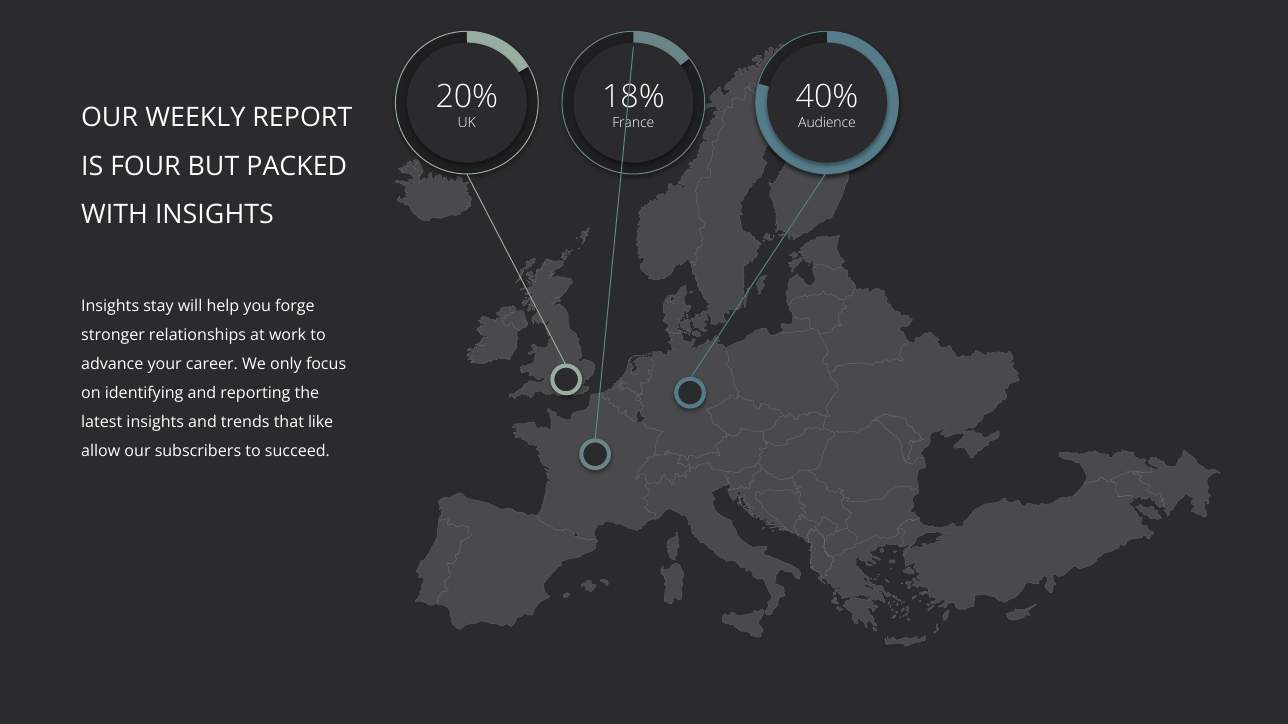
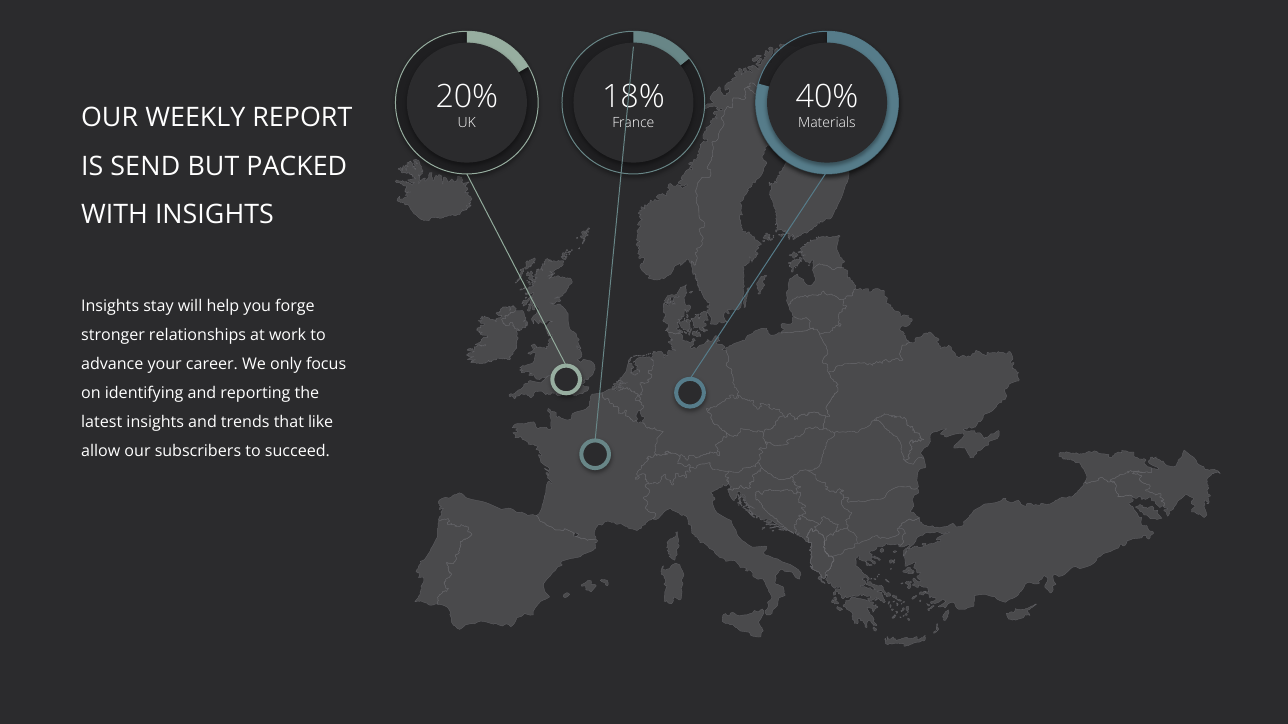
Audience: Audience -> Materials
FOUR: FOUR -> SEND
